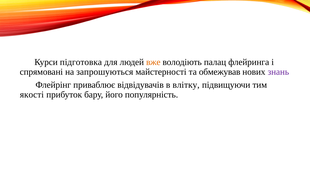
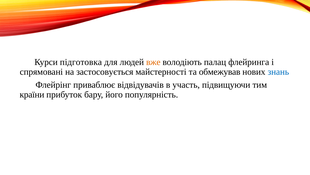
запрошуються: запрошуються -> застосовується
знань colour: purple -> blue
влітку: влітку -> участь
якості: якості -> країни
